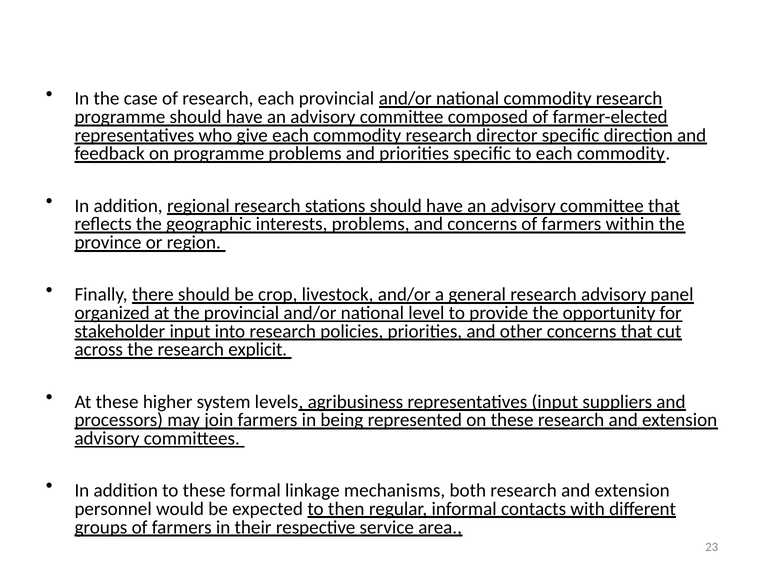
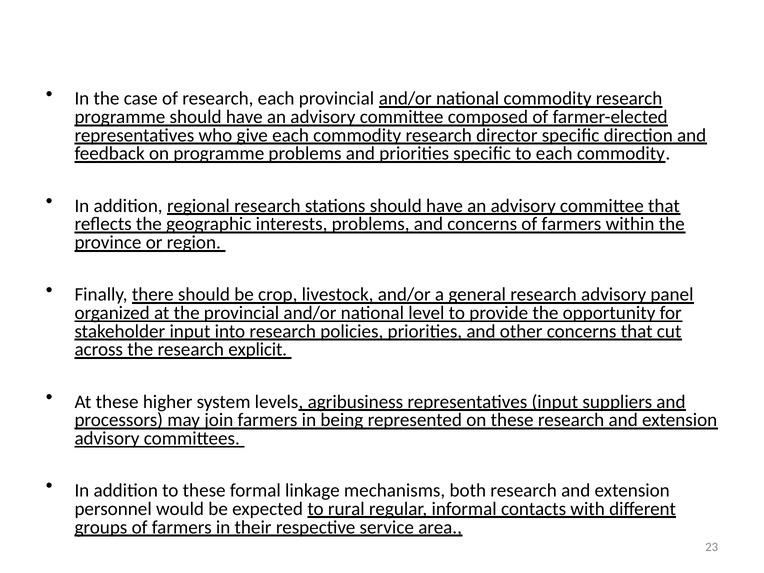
then: then -> rural
